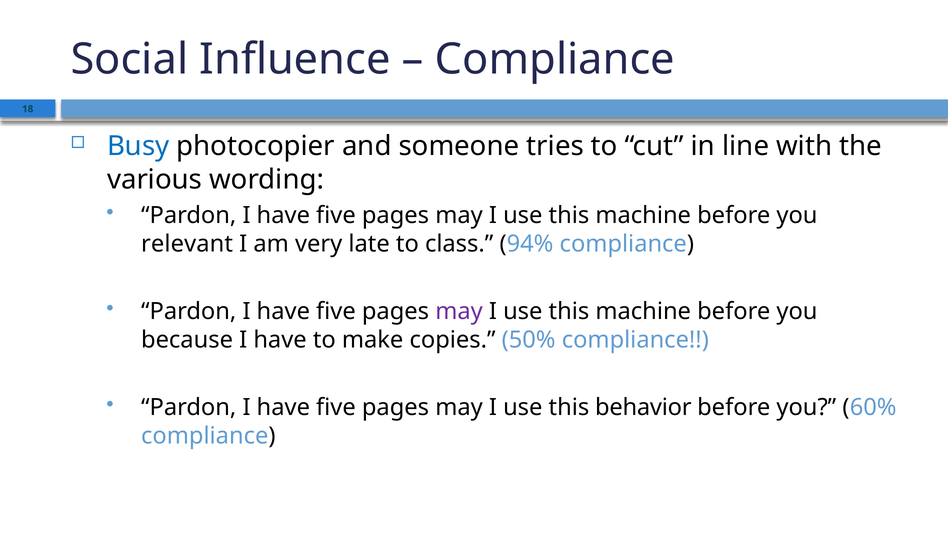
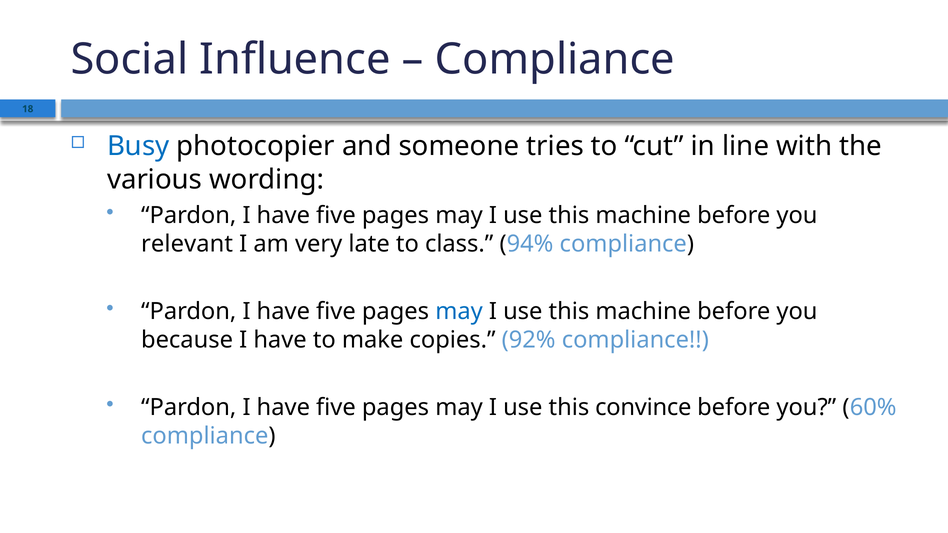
may at (459, 312) colour: purple -> blue
50%: 50% -> 92%
behavior: behavior -> convince
